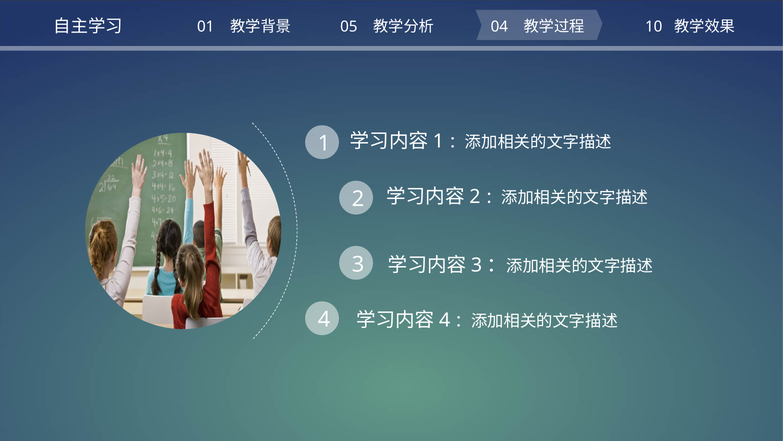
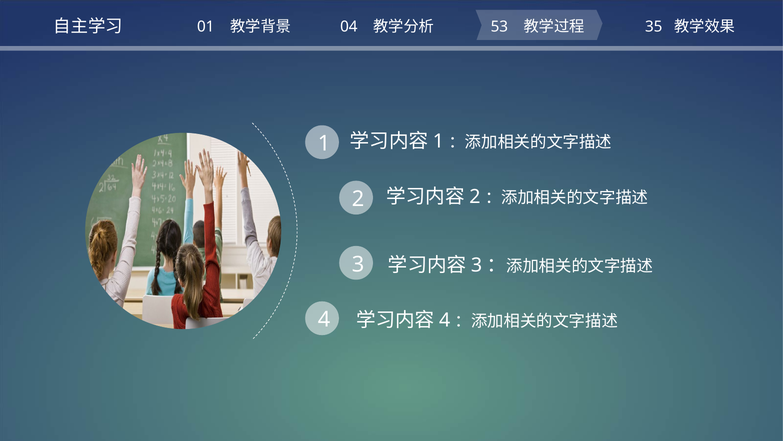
05: 05 -> 04
04: 04 -> 53
10: 10 -> 35
